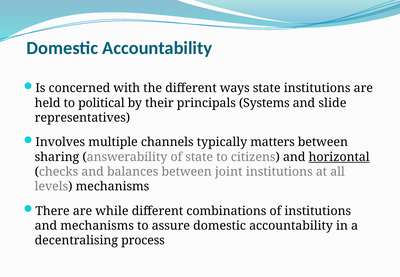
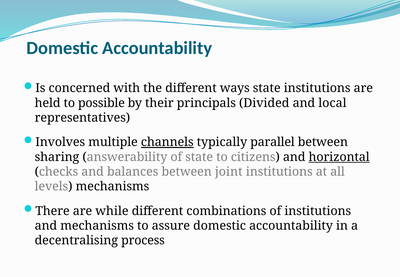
political: political -> possible
Systems: Systems -> Divided
slide: slide -> local
channels underline: none -> present
matters: matters -> parallel
